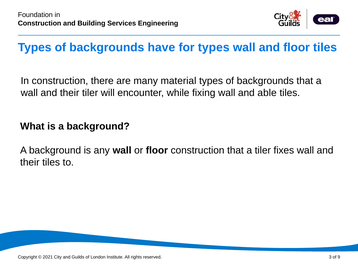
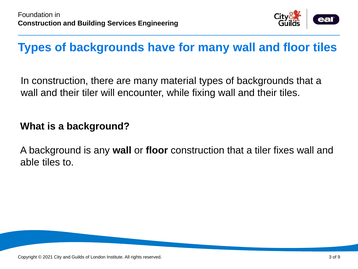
for types: types -> many
fixing wall and able: able -> their
their at (30, 162): their -> able
